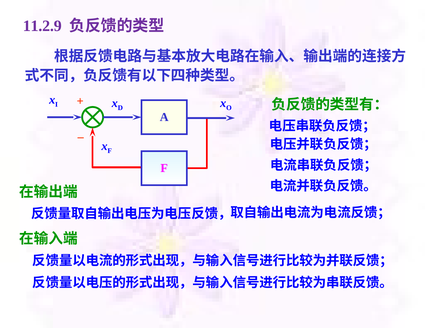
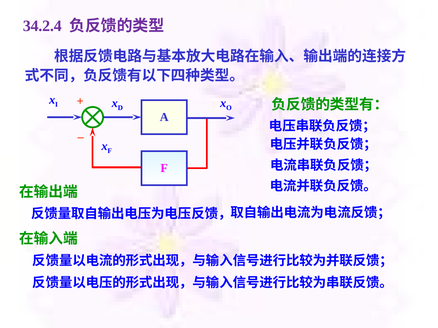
11.2.9: 11.2.9 -> 34.2.4
